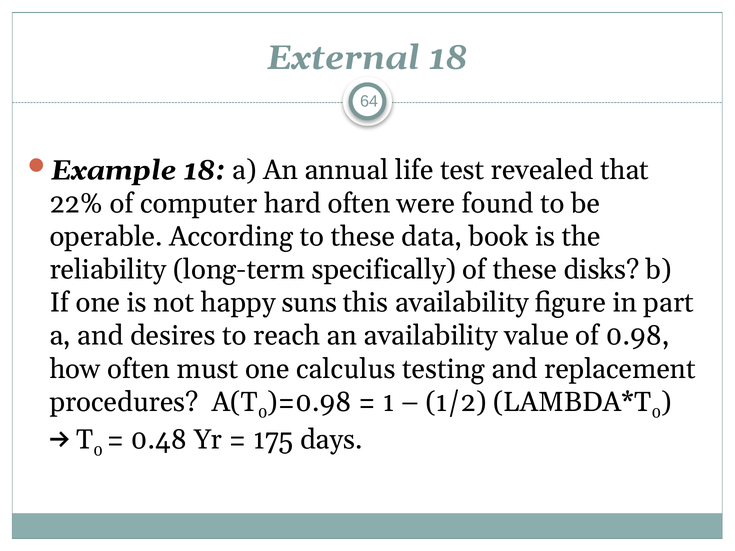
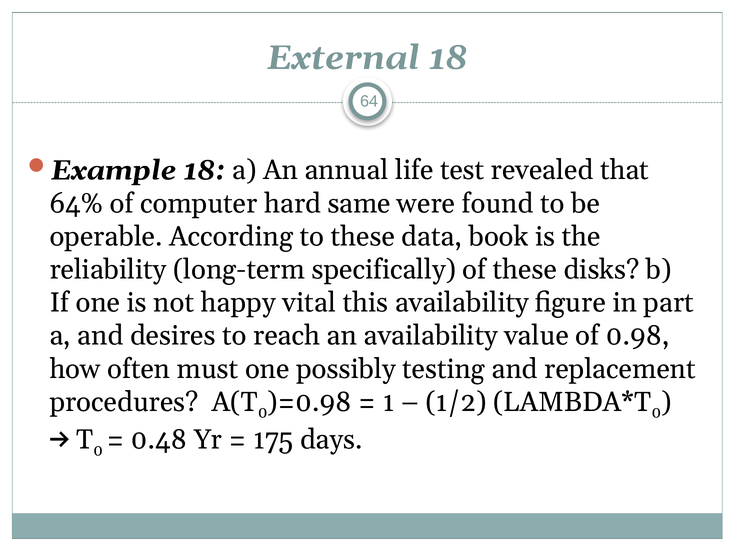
22%: 22% -> 64%
hard often: often -> same
suns: suns -> vital
calculus: calculus -> possibly
